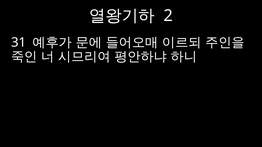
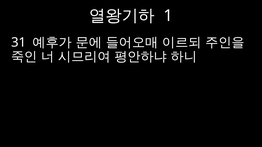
2: 2 -> 1
